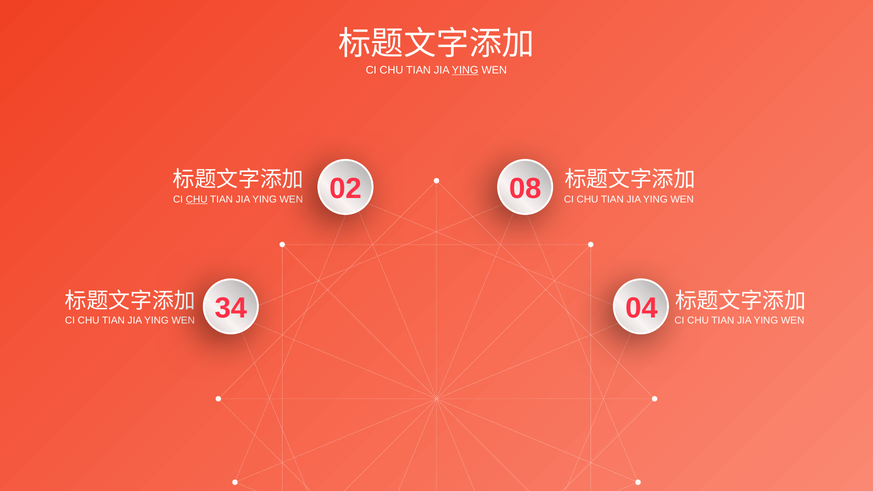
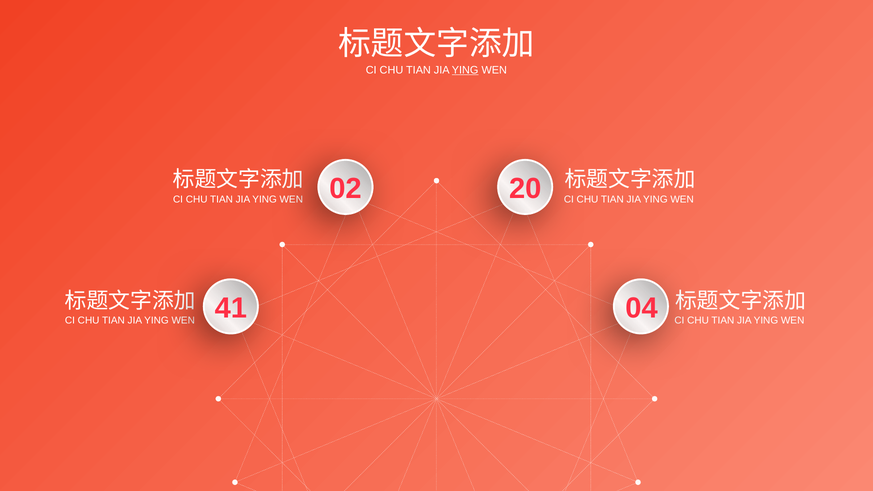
08: 08 -> 20
CHU at (197, 199) underline: present -> none
34: 34 -> 41
